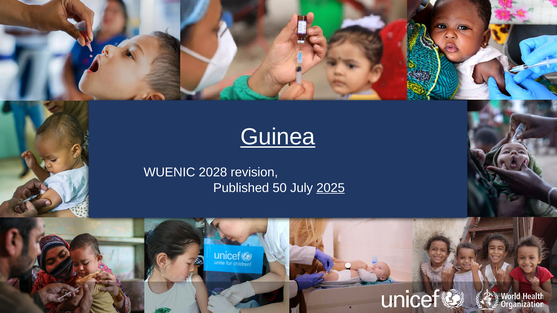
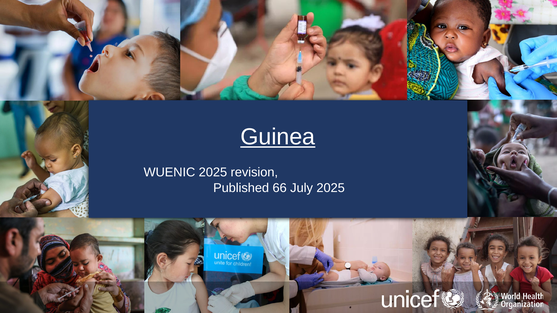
WUENIC 2028: 2028 -> 2025
50: 50 -> 66
2025 at (331, 188) underline: present -> none
